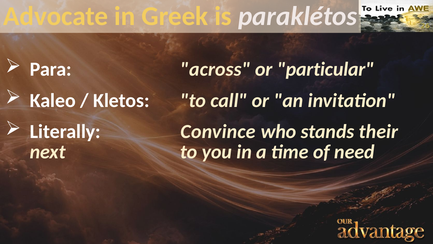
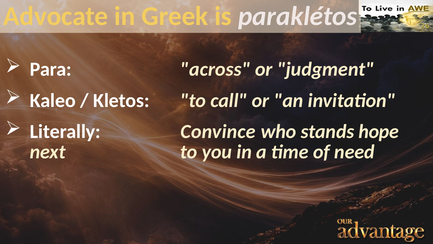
particular: particular -> judgment
their: their -> hope
